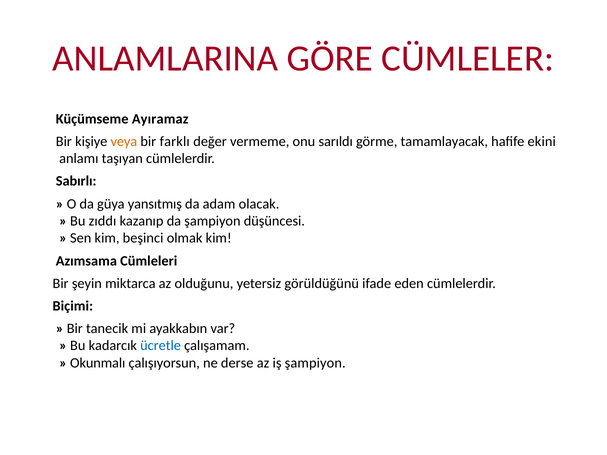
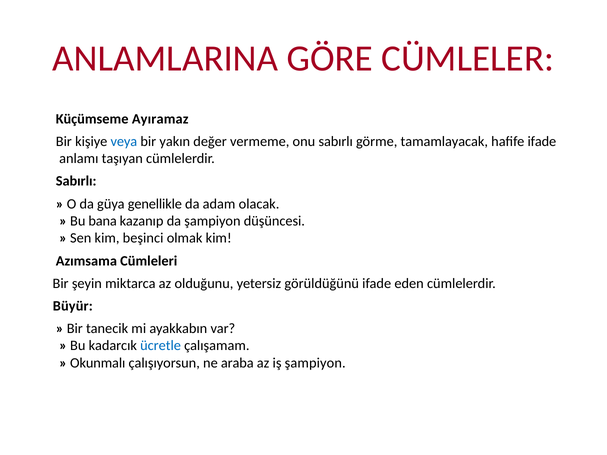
veya colour: orange -> blue
farklı: farklı -> yakın
onu sarıldı: sarıldı -> sabırlı
hafife ekini: ekini -> ifade
yansıtmış: yansıtmış -> genellikle
zıddı: zıddı -> bana
Biçimi: Biçimi -> Büyür
derse: derse -> araba
